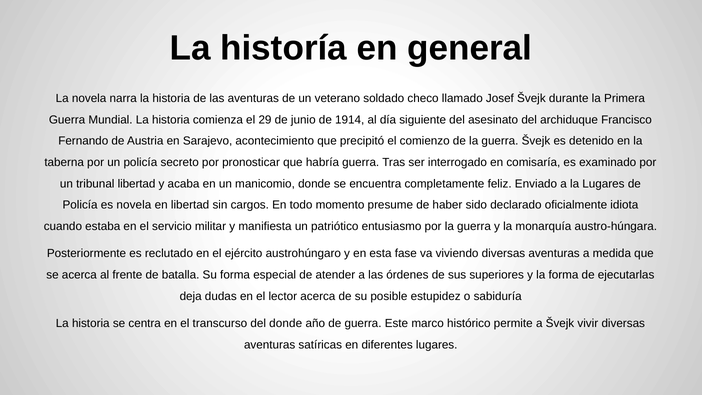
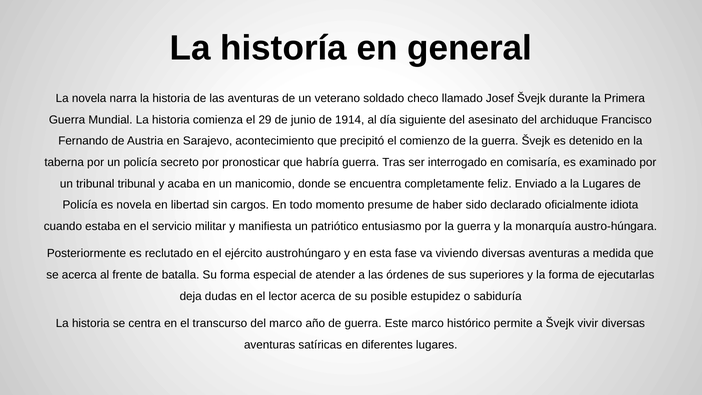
tribunal libertad: libertad -> tribunal
del donde: donde -> marco
